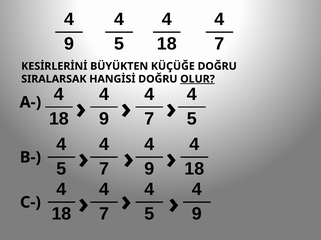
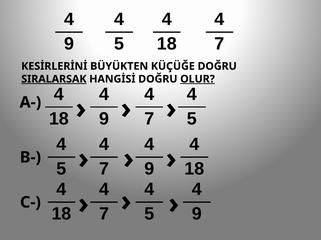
SIRALARSAK underline: none -> present
